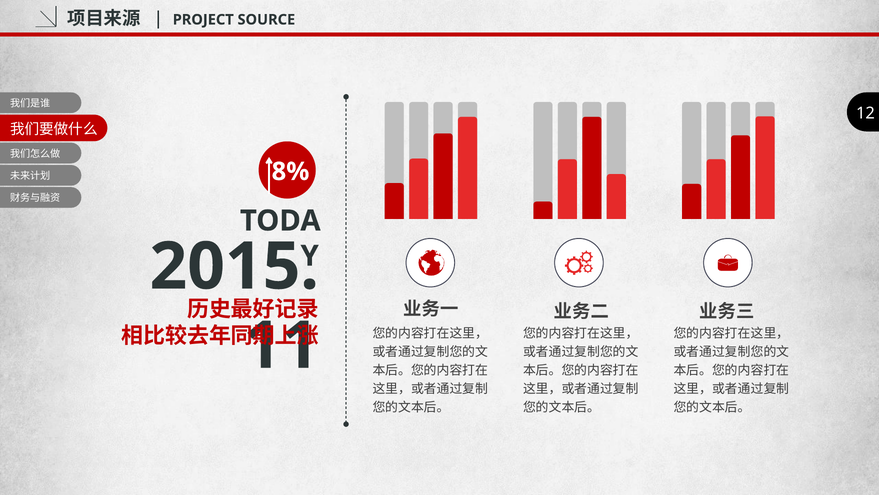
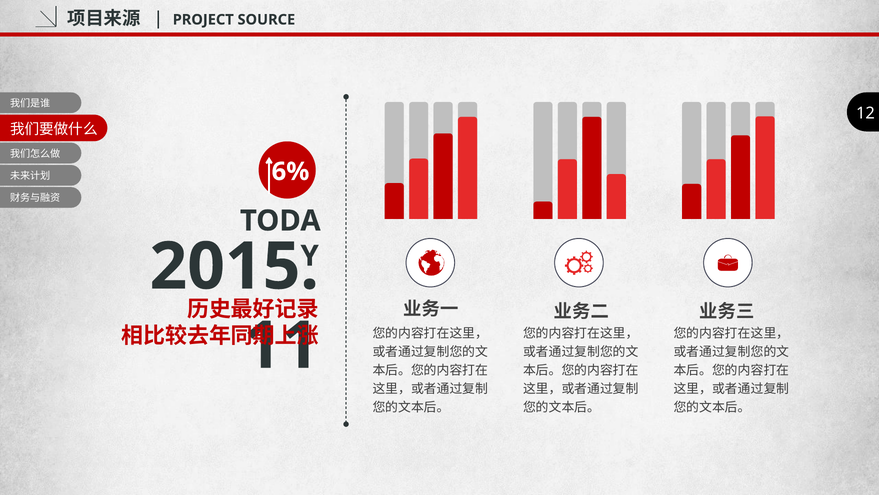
8%: 8% -> 6%
